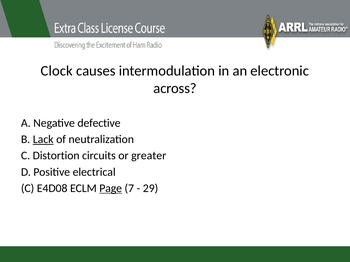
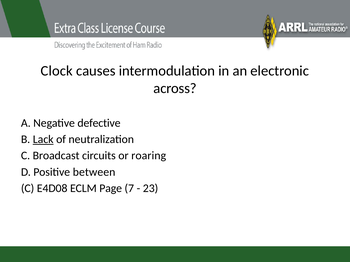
Distortion: Distortion -> Broadcast
greater: greater -> roaring
electrical: electrical -> between
Page underline: present -> none
29: 29 -> 23
